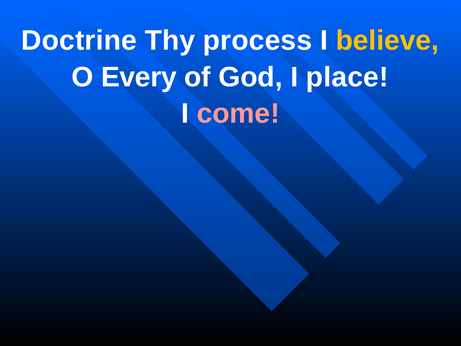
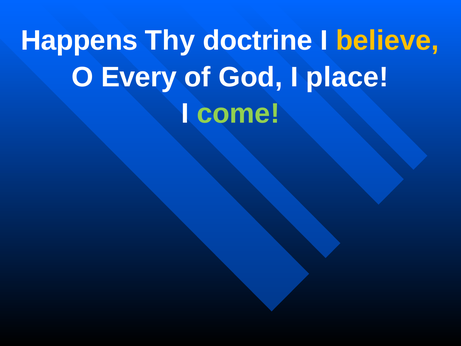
Doctrine: Doctrine -> Happens
process: process -> doctrine
come colour: pink -> light green
